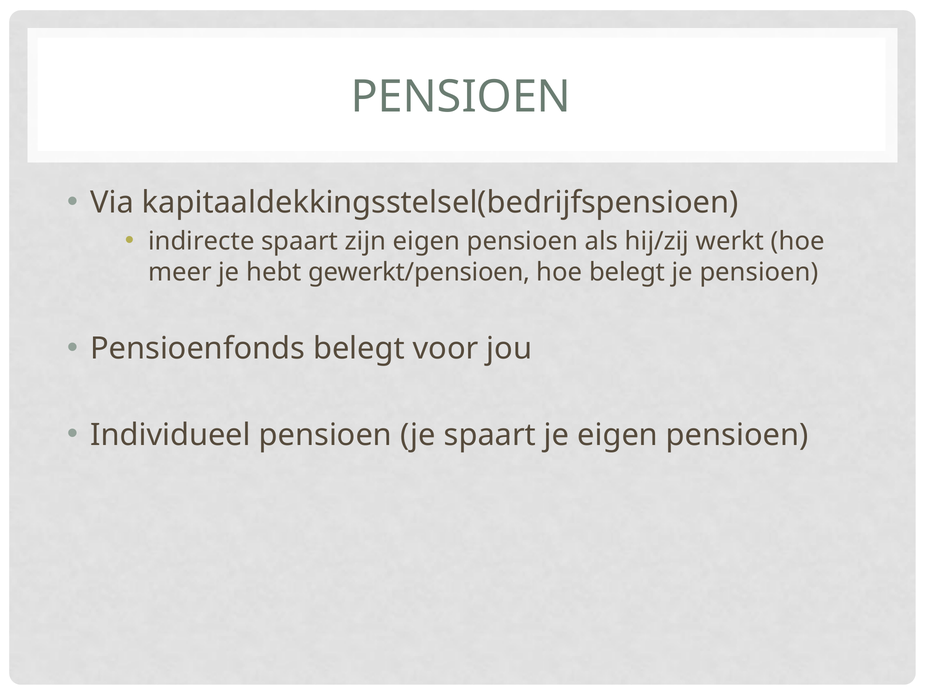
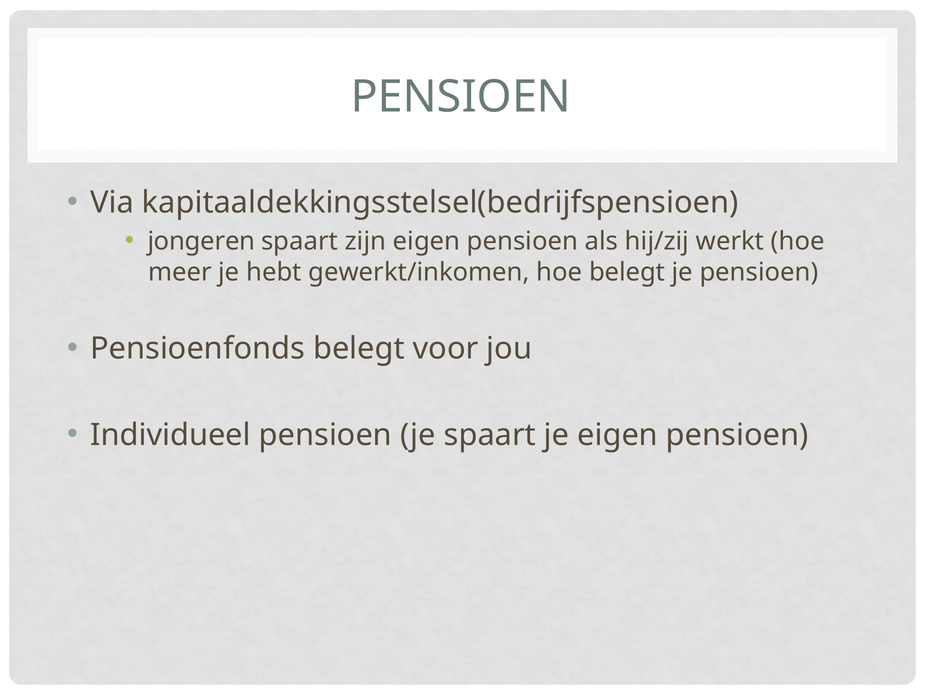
indirecte: indirecte -> jongeren
gewerkt/pensioen: gewerkt/pensioen -> gewerkt/inkomen
